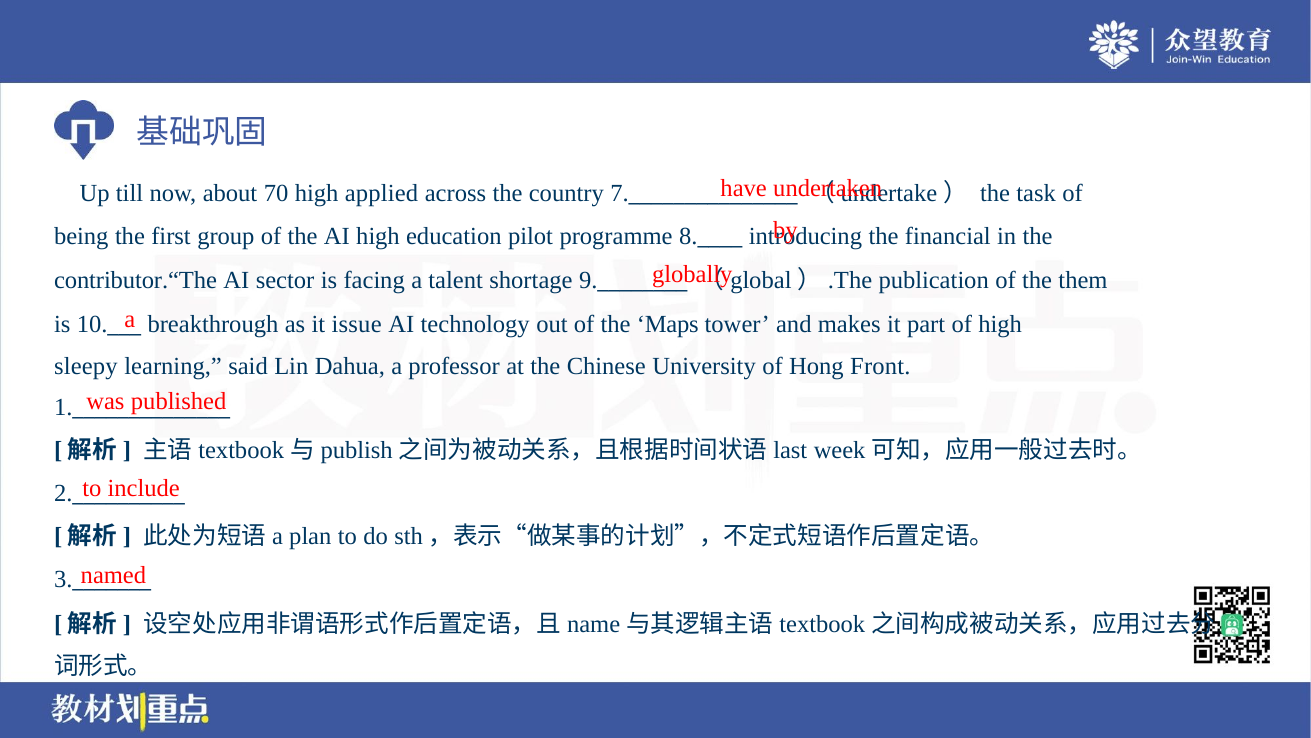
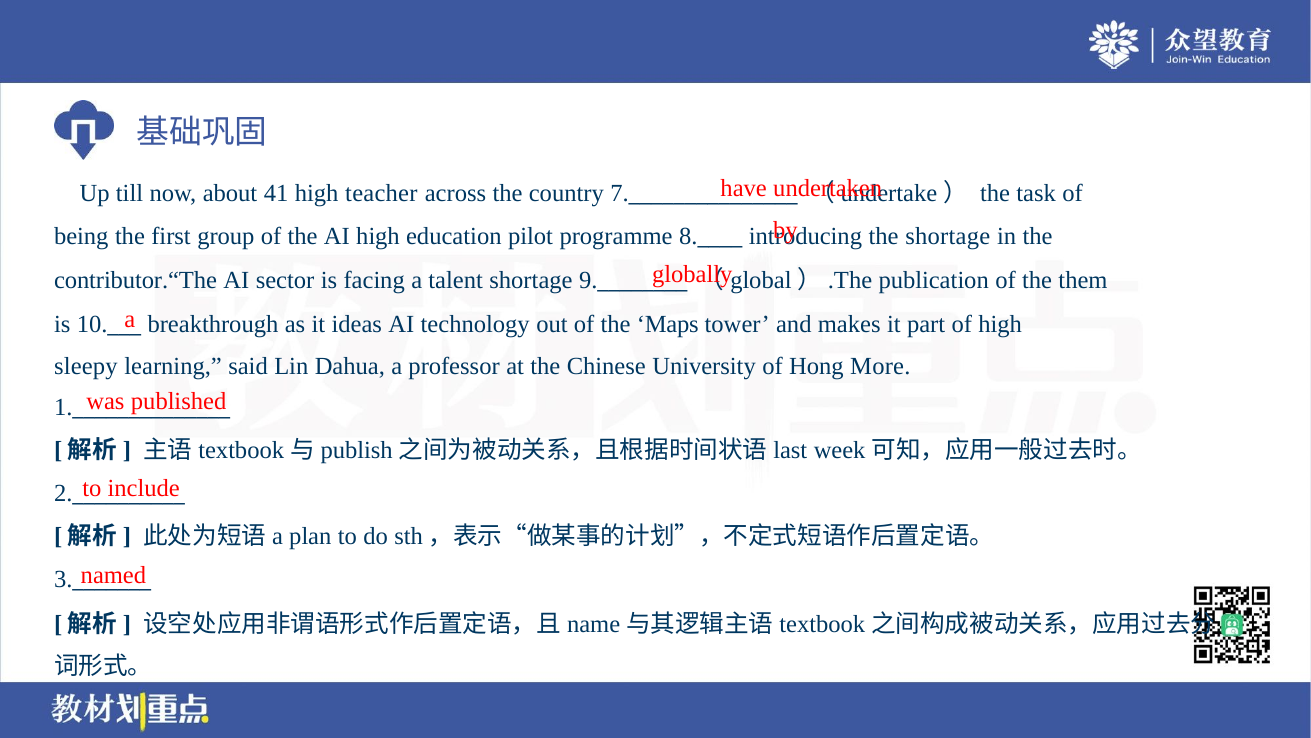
70: 70 -> 41
applied: applied -> teacher
the financial: financial -> shortage
issue: issue -> ideas
Front: Front -> More
